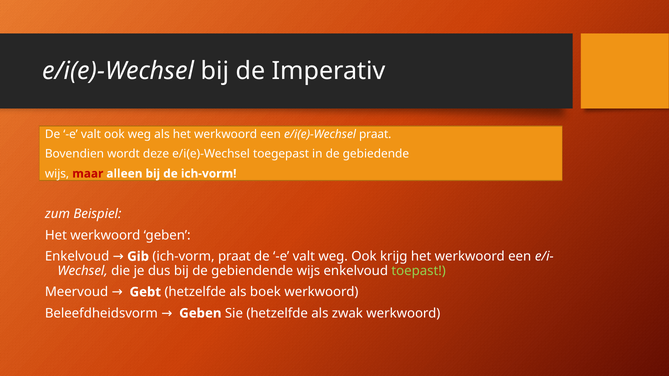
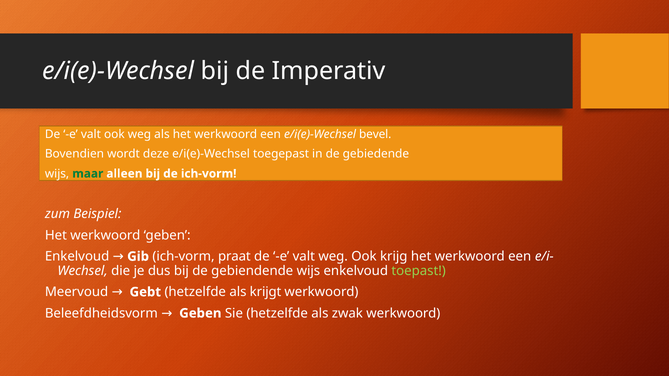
e/i(e)-Wechsel praat: praat -> bevel
maar colour: red -> green
boek: boek -> krijgt
